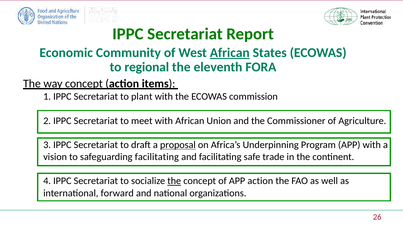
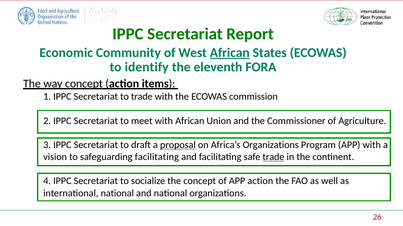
regional: regional -> identify
to plant: plant -> trade
Africa’s Underpinning: Underpinning -> Organizations
trade at (273, 157) underline: none -> present
the at (174, 182) underline: present -> none
international forward: forward -> national
